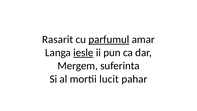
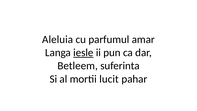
Rasarit: Rasarit -> Aleluia
parfumul underline: present -> none
Mergem: Mergem -> Betleem
